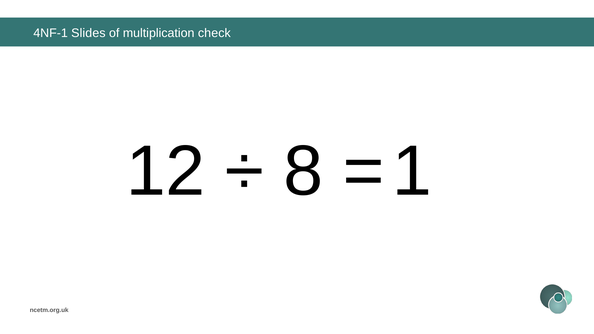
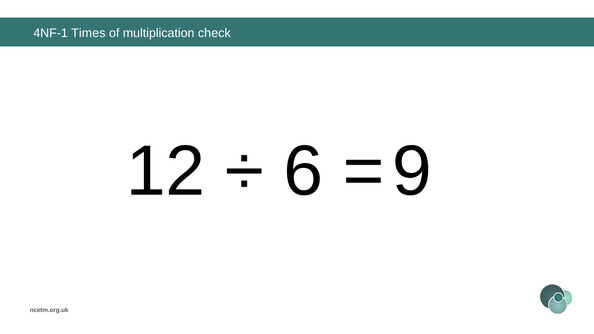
Slides: Slides -> Times
8: 8 -> 6
1: 1 -> 9
